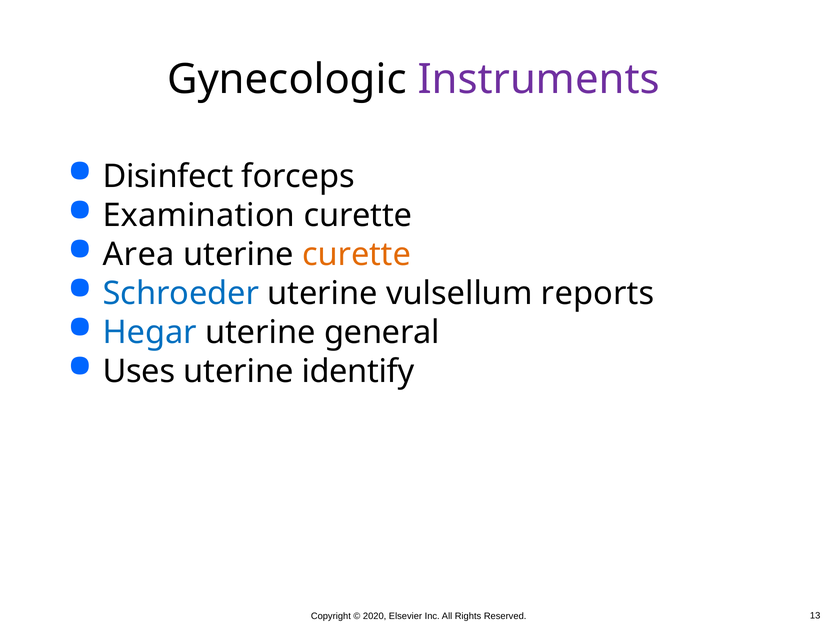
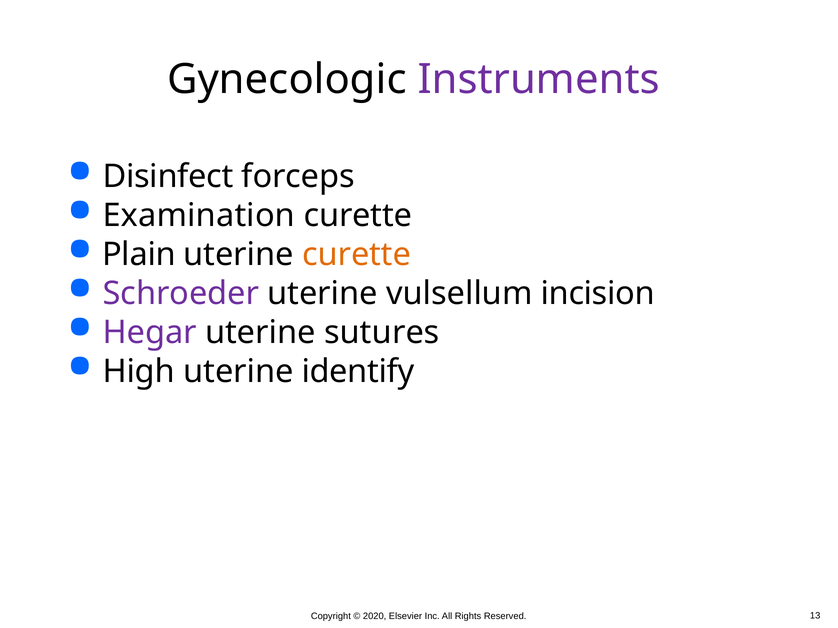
Area: Area -> Plain
Schroeder colour: blue -> purple
reports: reports -> incision
Hegar colour: blue -> purple
general: general -> sutures
Uses: Uses -> High
